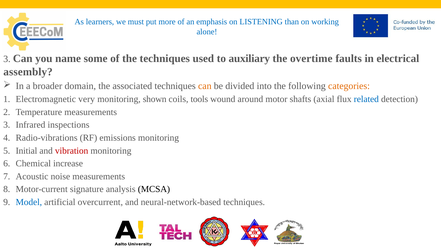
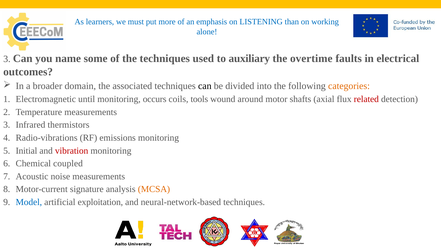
assembly: assembly -> outcomes
can at (205, 86) colour: orange -> black
very: very -> until
shown: shown -> occurs
related colour: blue -> red
inspections: inspections -> thermistors
increase: increase -> coupled
MCSA colour: black -> orange
overcurrent: overcurrent -> exploitation
